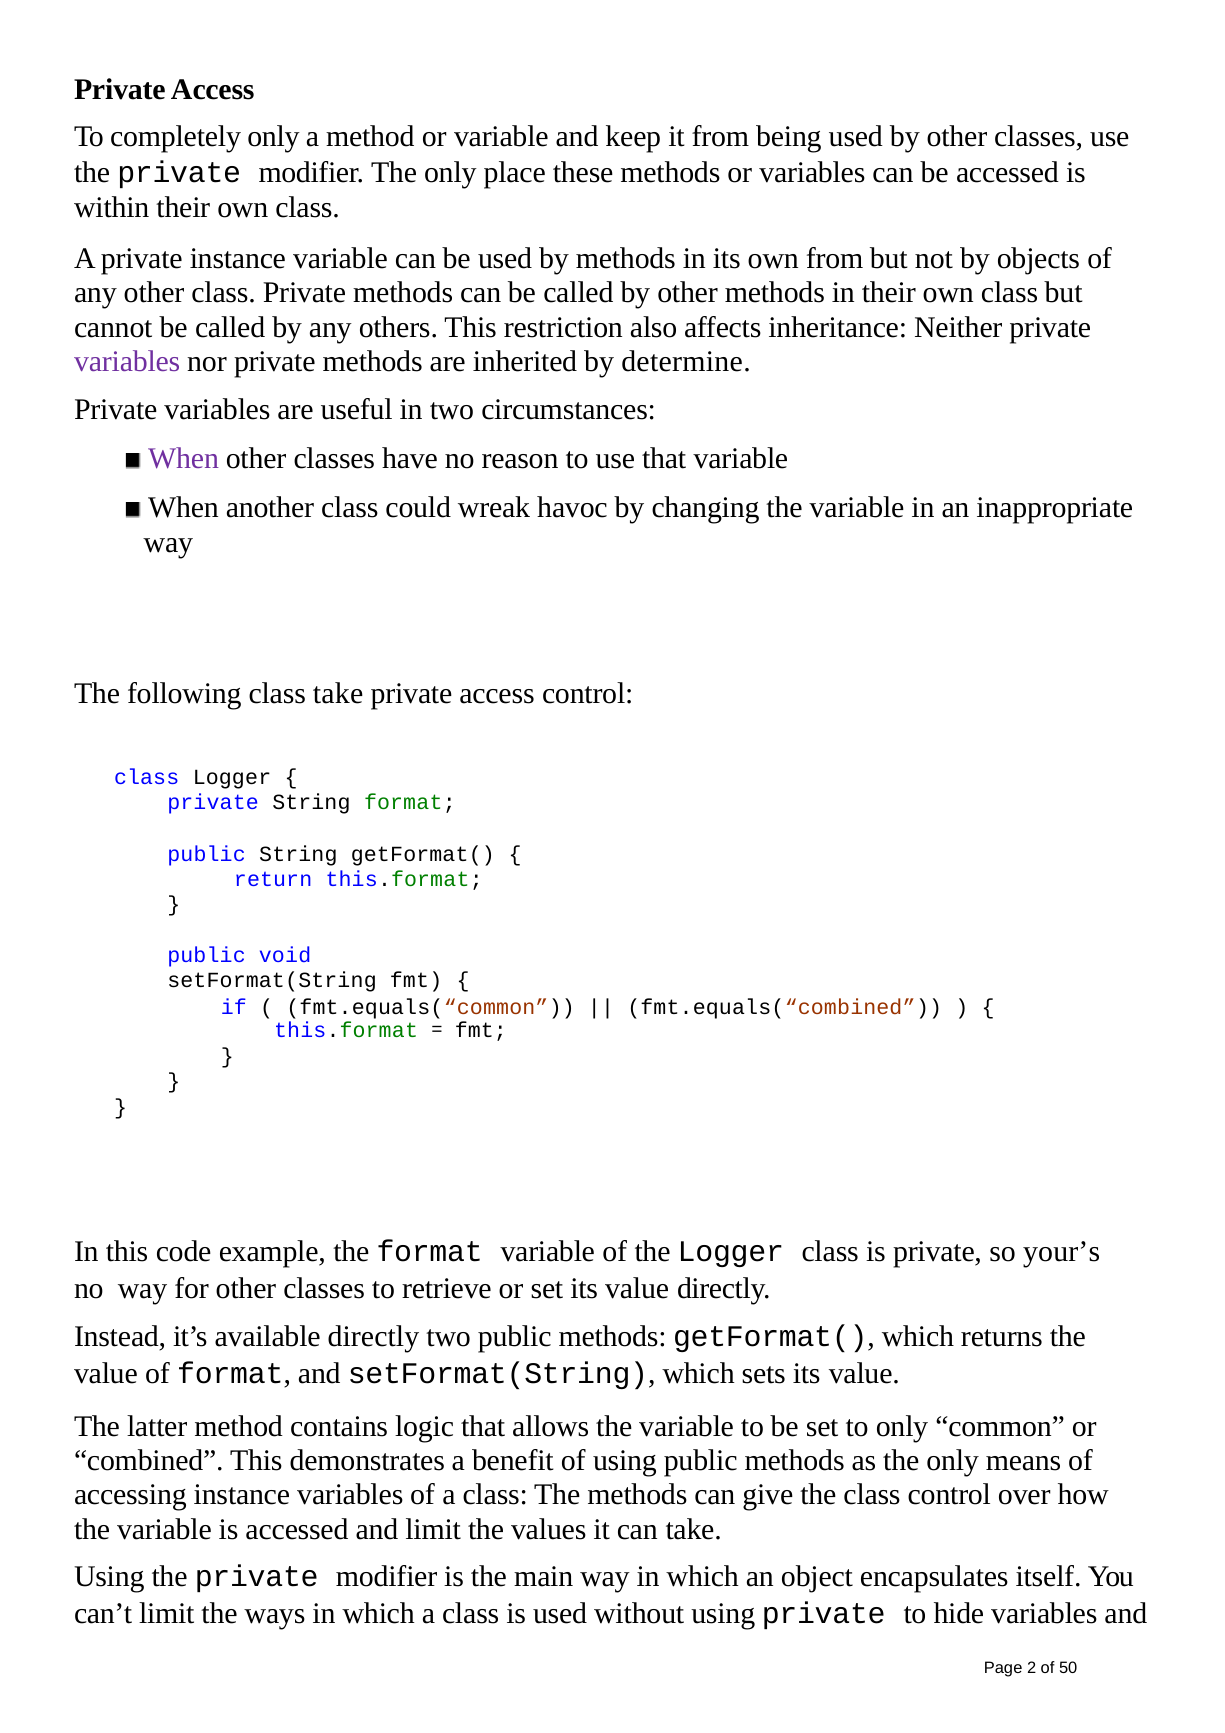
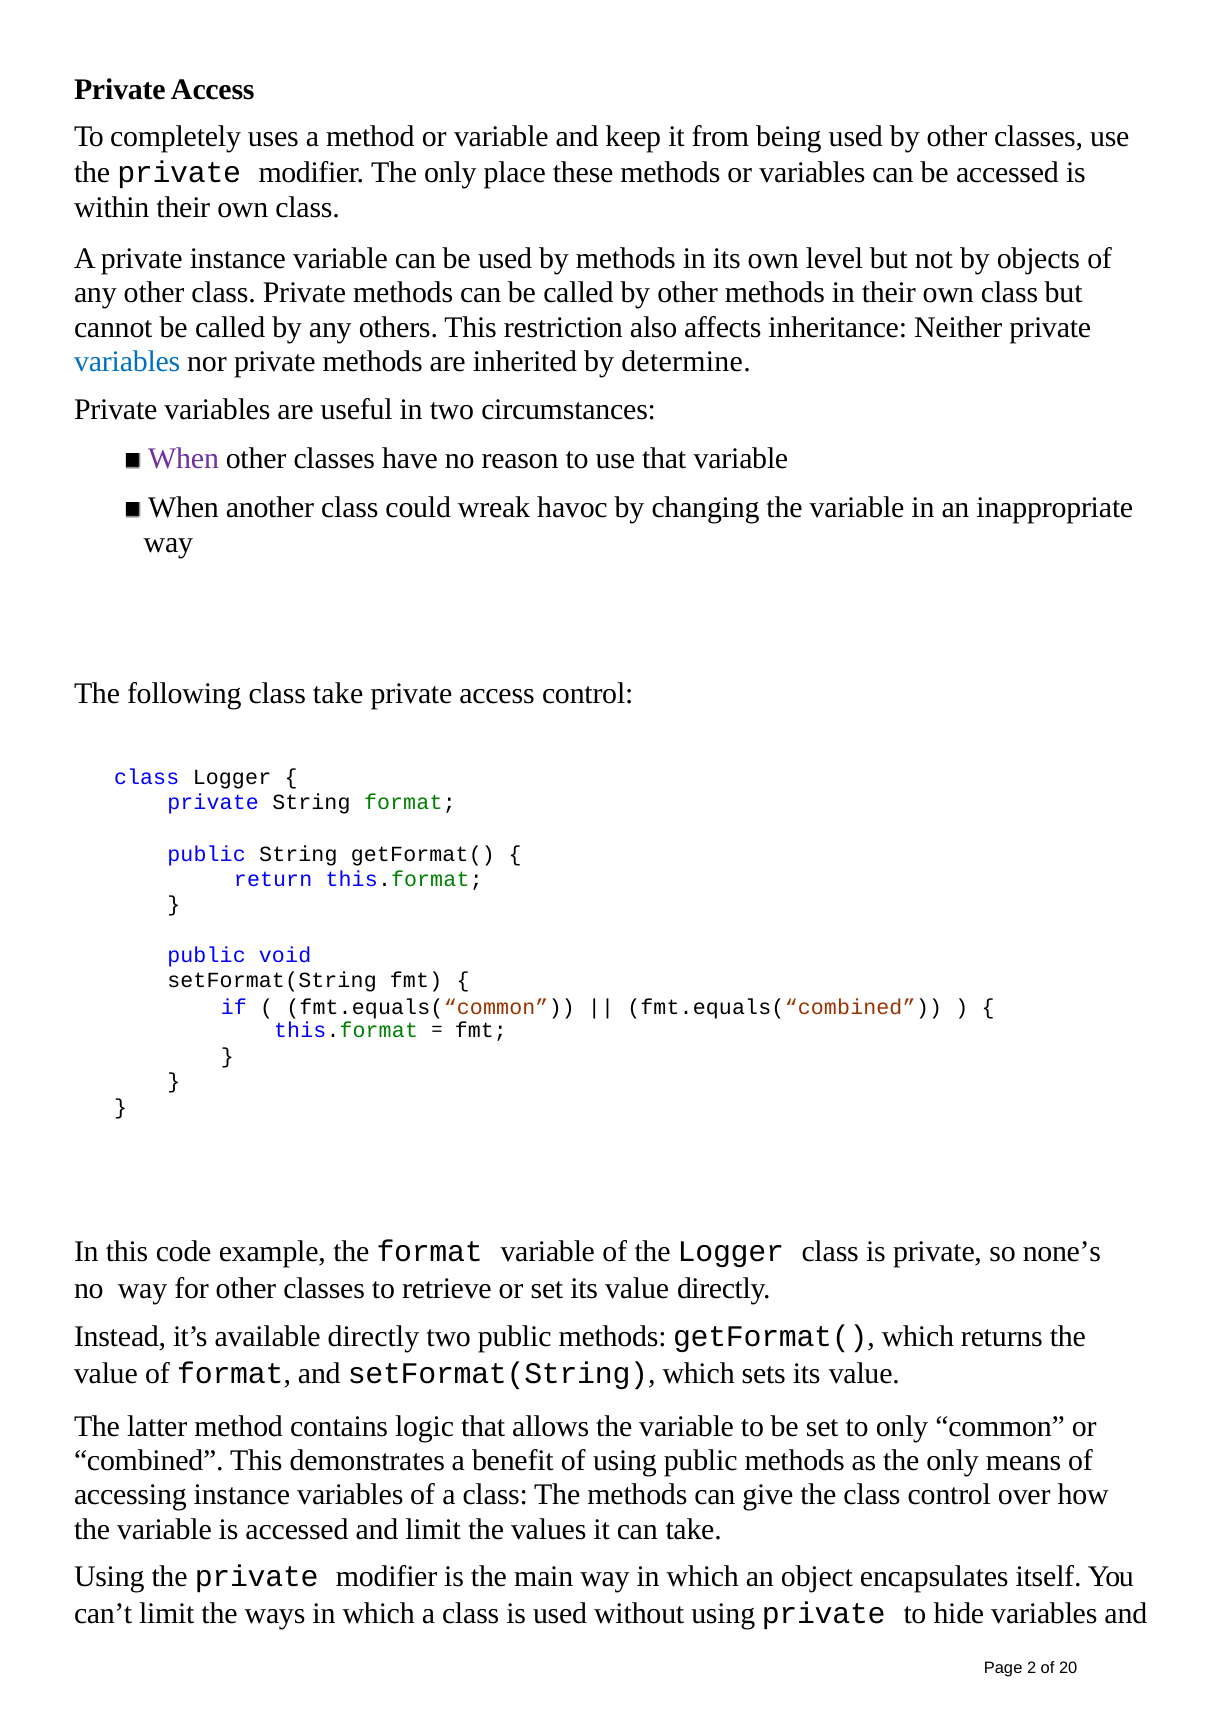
completely only: only -> uses
own from: from -> level
variables at (127, 362) colour: purple -> blue
your’s: your’s -> none’s
50: 50 -> 20
